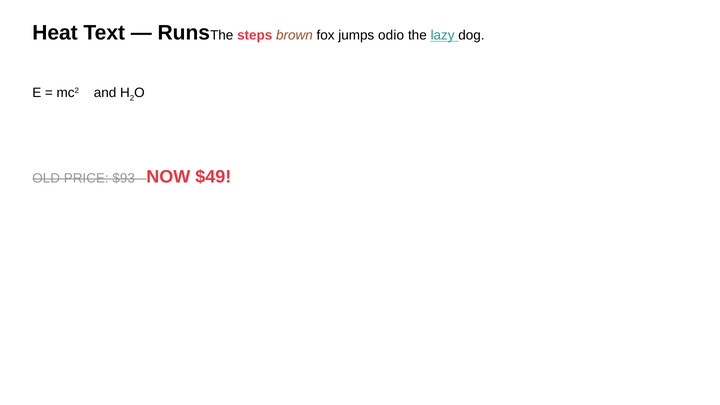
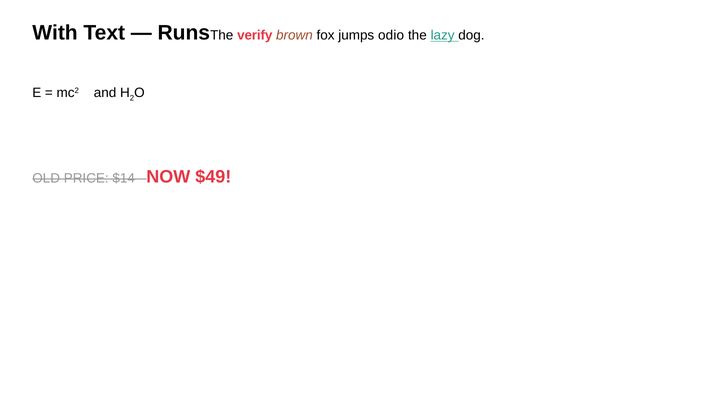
Heat: Heat -> With
steps: steps -> verify
$93: $93 -> $14
